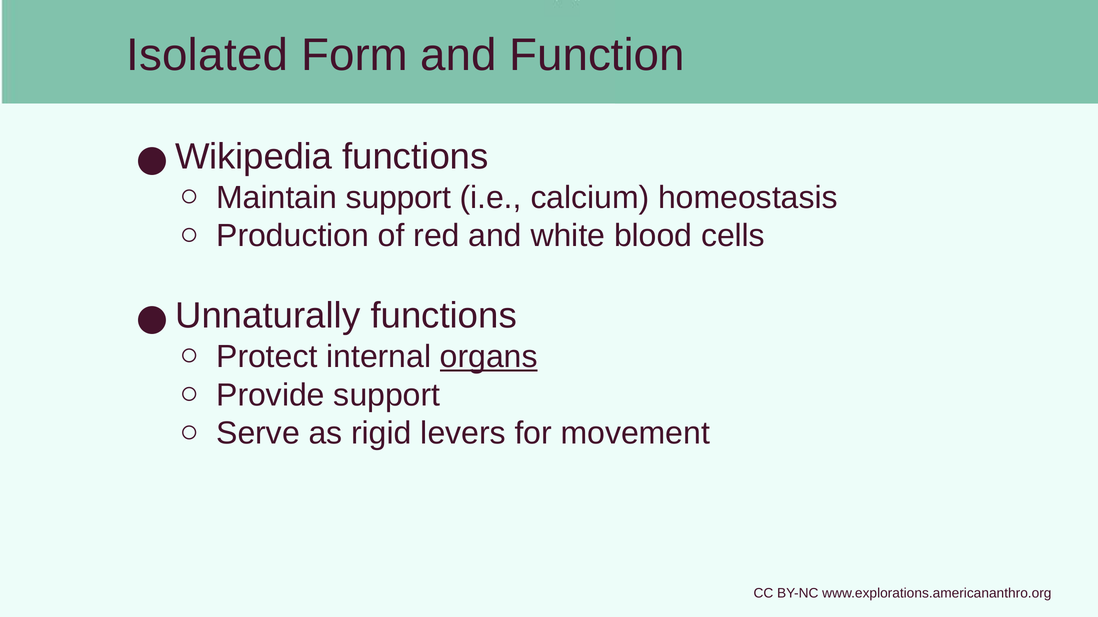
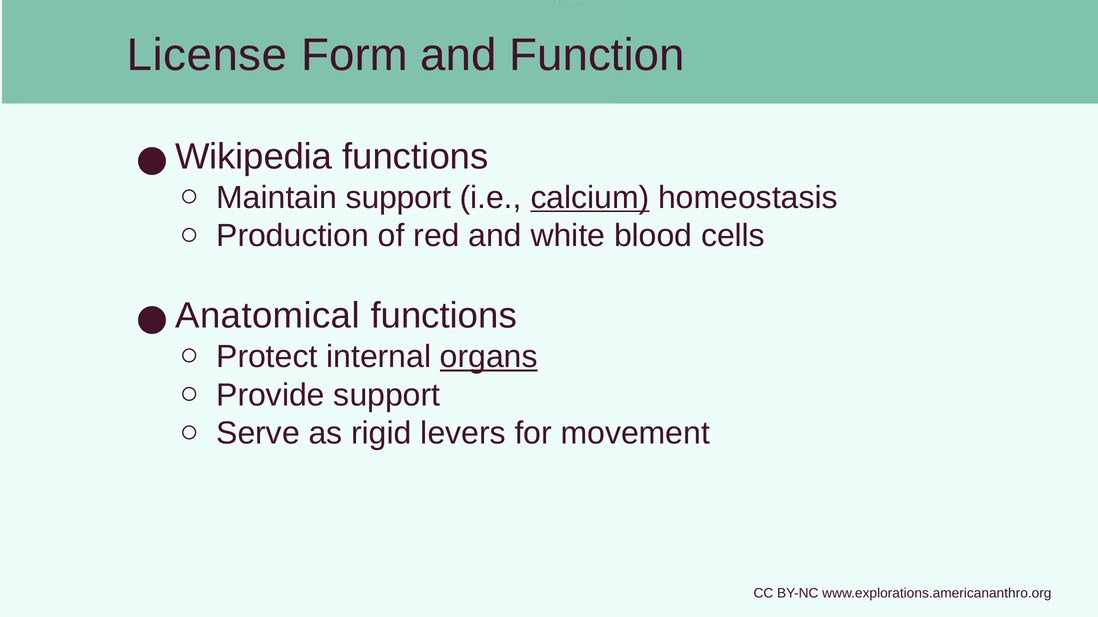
Isolated: Isolated -> License
calcium underline: none -> present
Unnaturally: Unnaturally -> Anatomical
